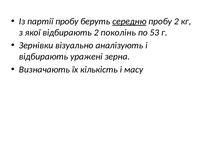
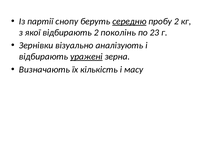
партії пробу: пробу -> снопу
53: 53 -> 23
уражені underline: none -> present
